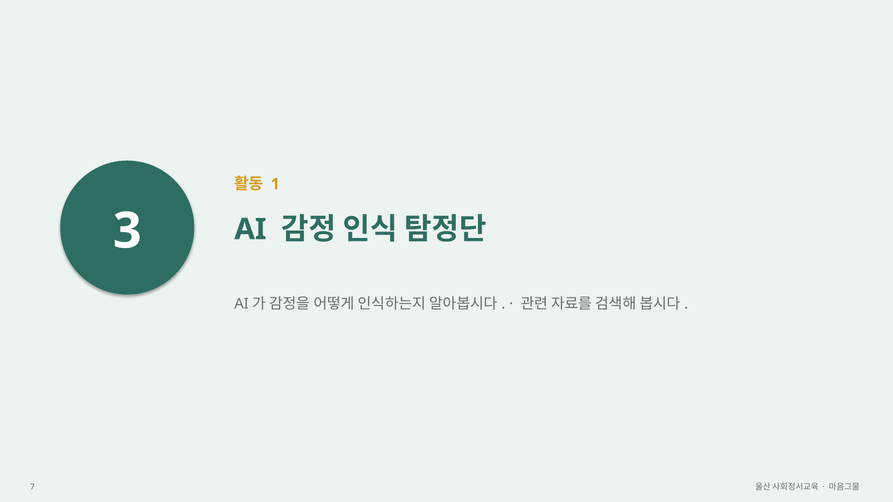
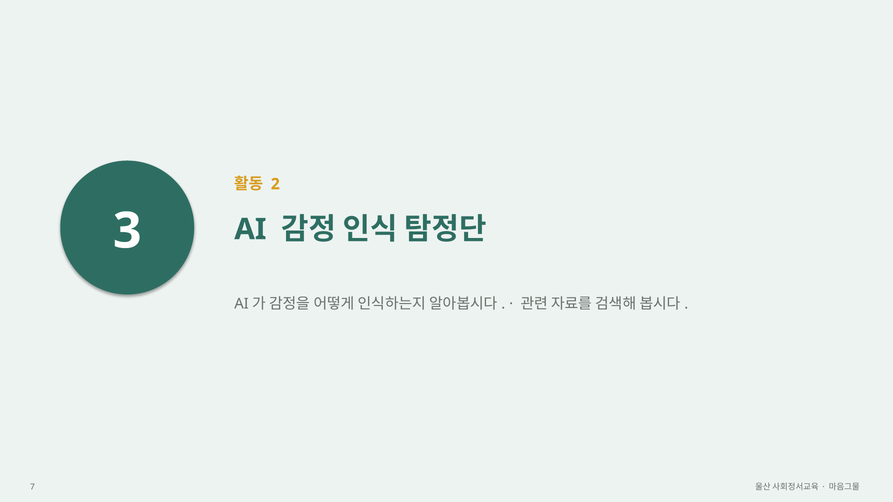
1: 1 -> 2
